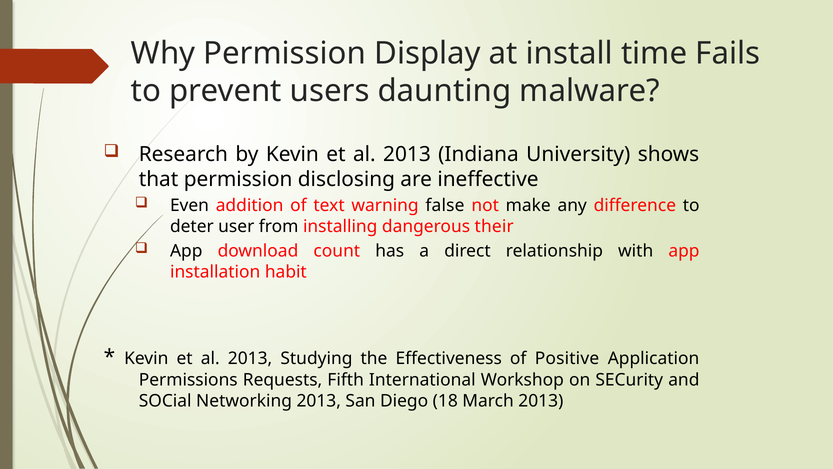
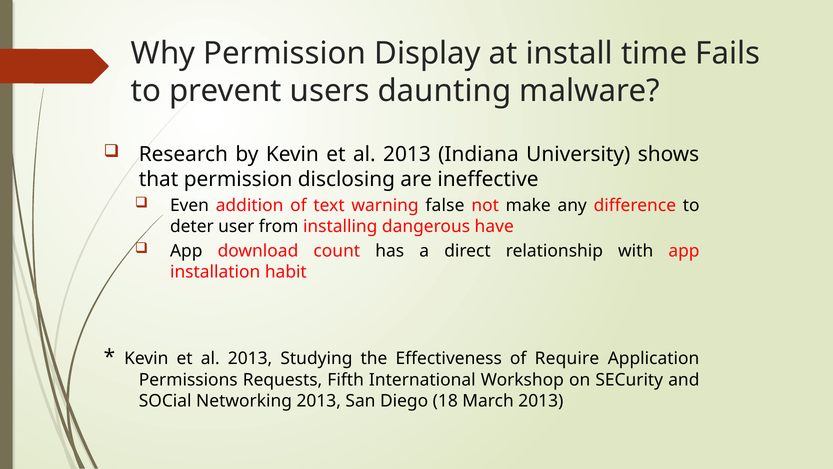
their: their -> have
Positive: Positive -> Require
